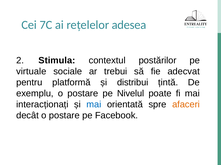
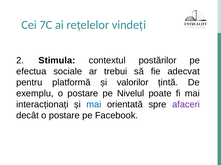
adesea: adesea -> vindeți
virtuale: virtuale -> efectua
distribui: distribui -> valorilor
afaceri colour: orange -> purple
